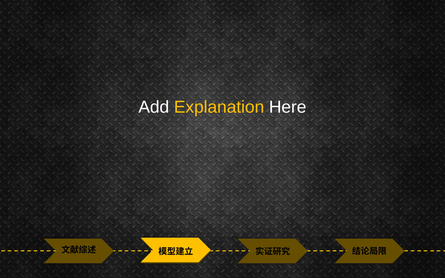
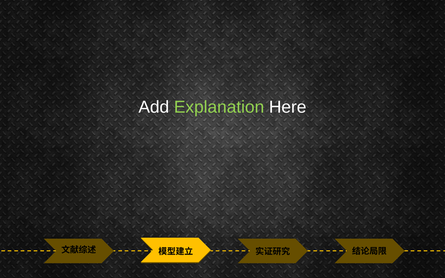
Explanation colour: yellow -> light green
